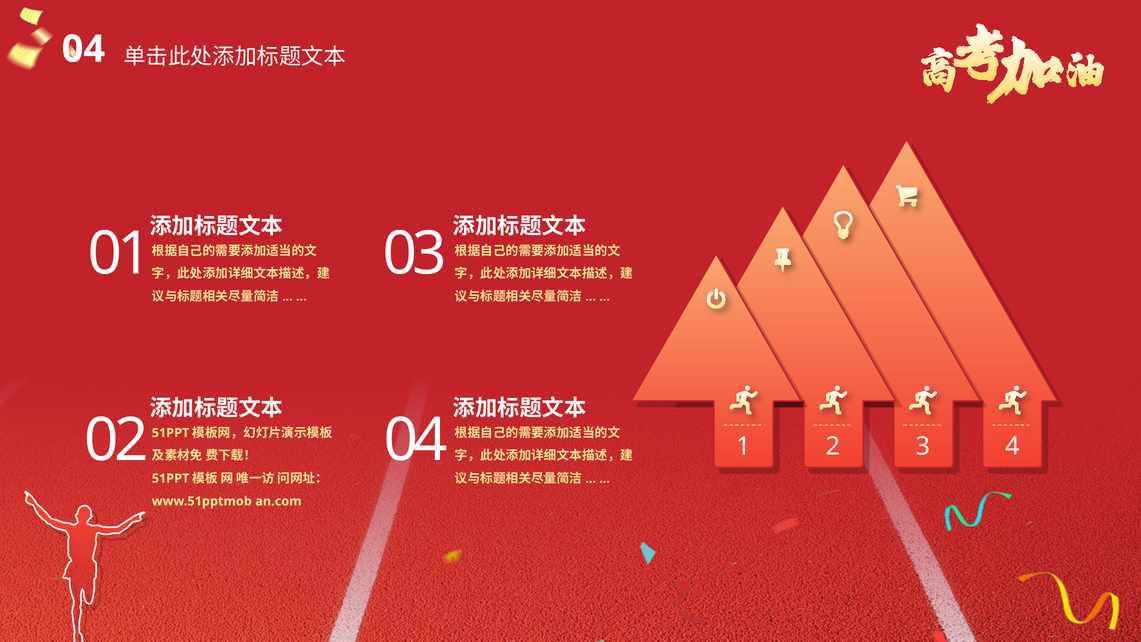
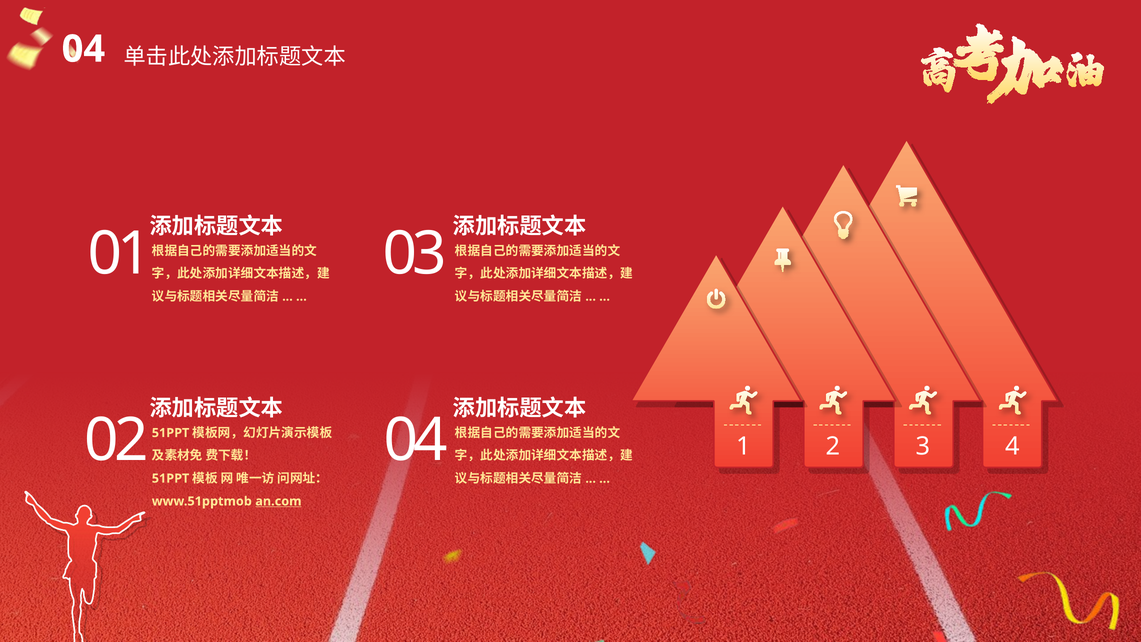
an.com underline: none -> present
